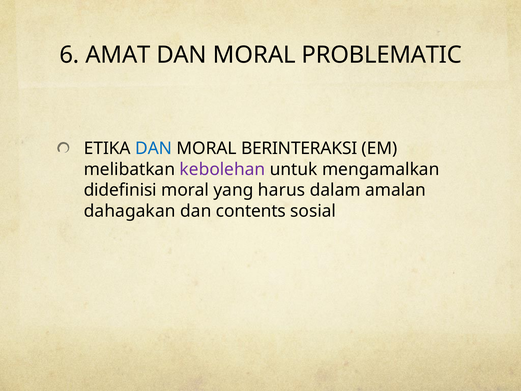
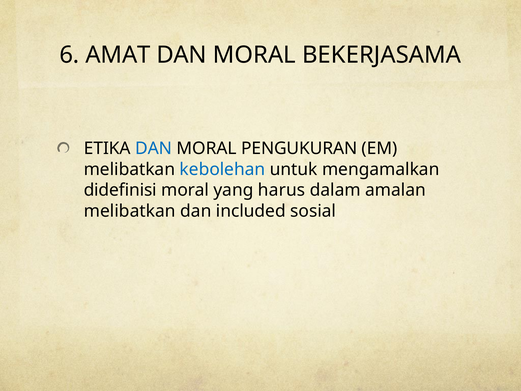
PROBLEMATIC: PROBLEMATIC -> BEKERJASAMA
BERINTERAKSI: BERINTERAKSI -> PENGUKURAN
kebolehan colour: purple -> blue
dahagakan at (130, 211): dahagakan -> melibatkan
contents: contents -> included
